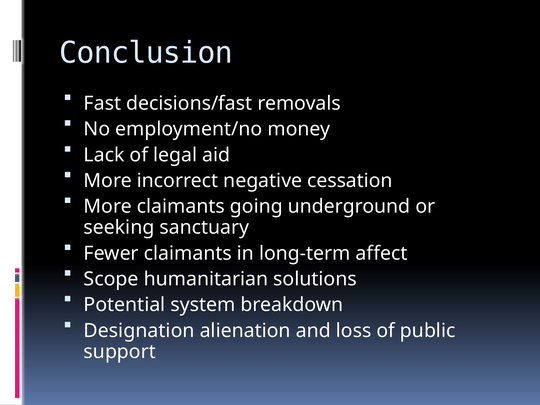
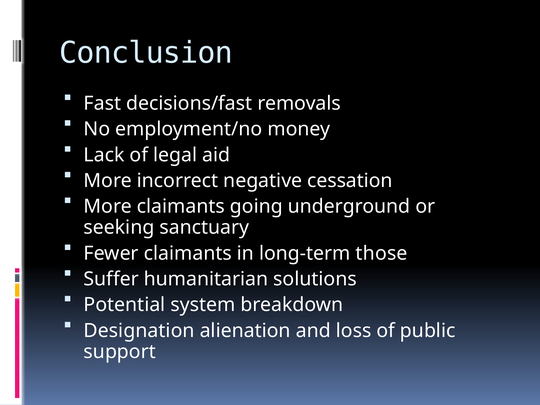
affect: affect -> those
Scope: Scope -> Suffer
